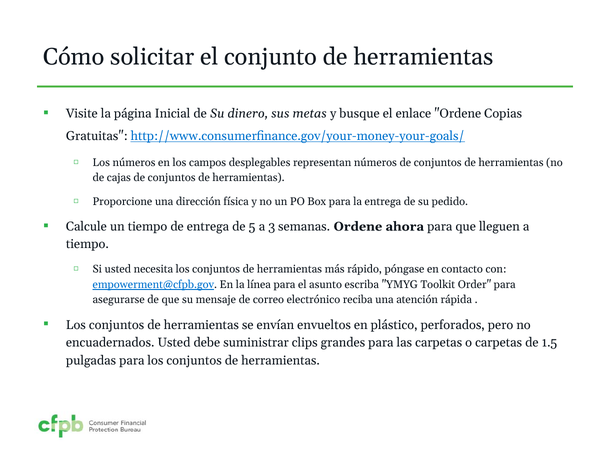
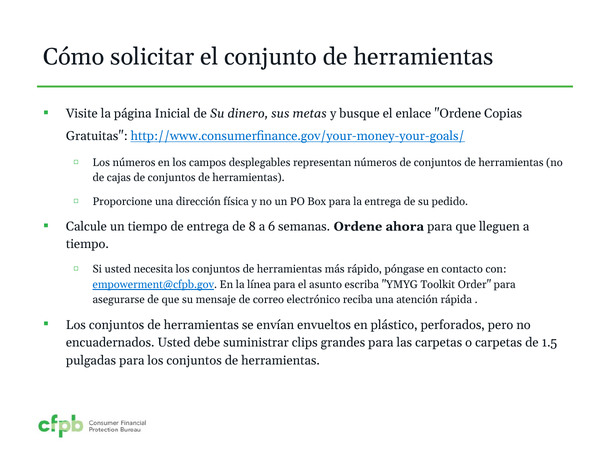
5: 5 -> 8
3: 3 -> 6
